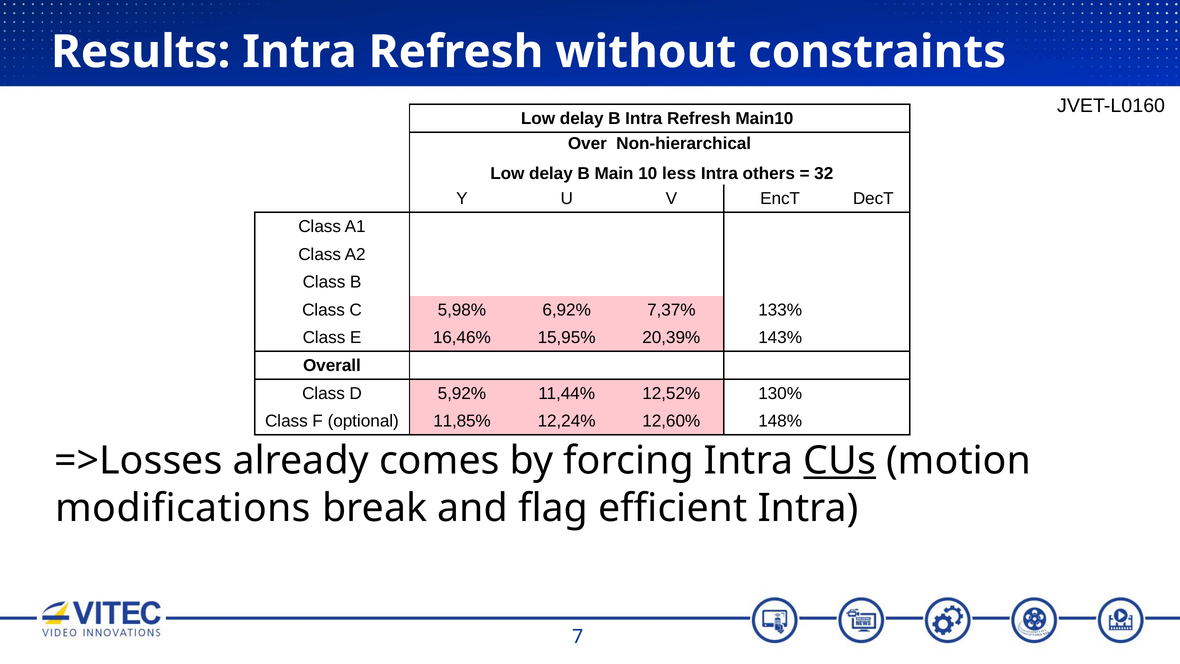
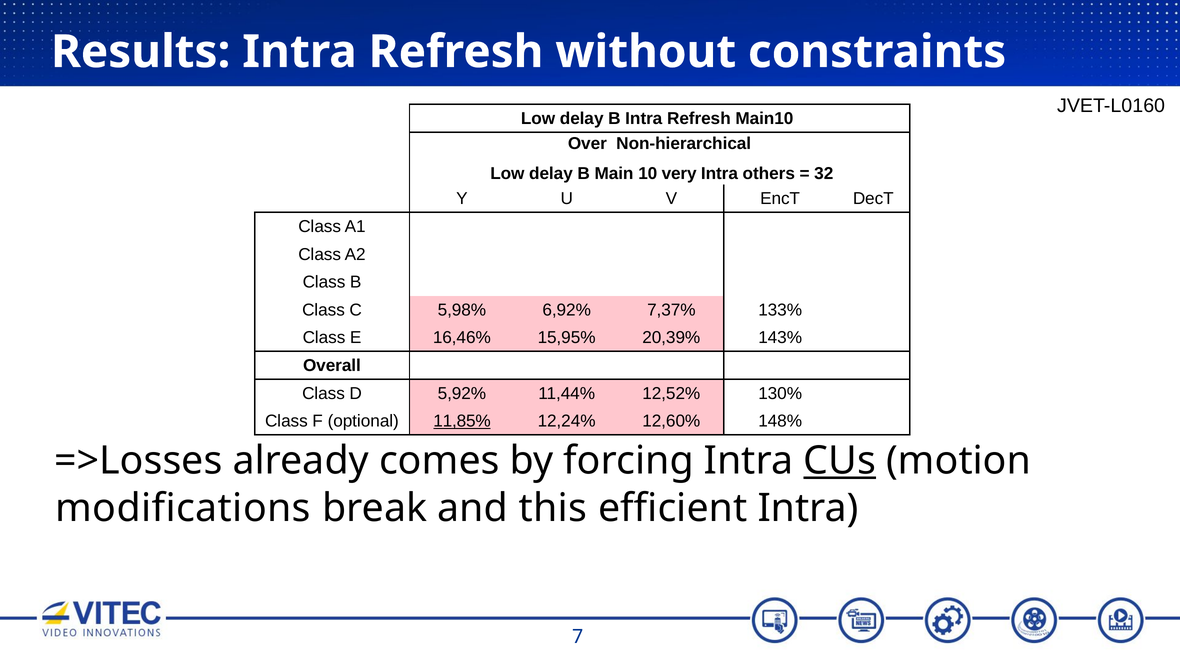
less: less -> very
11,85% underline: none -> present
flag: flag -> this
